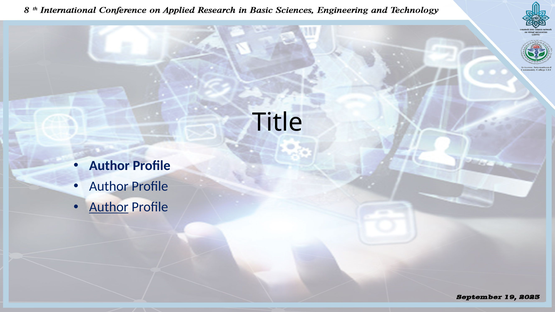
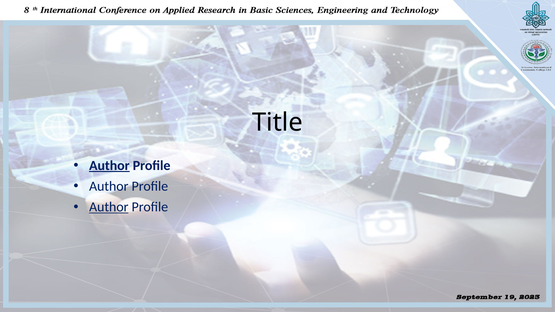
Author at (109, 166) underline: none -> present
